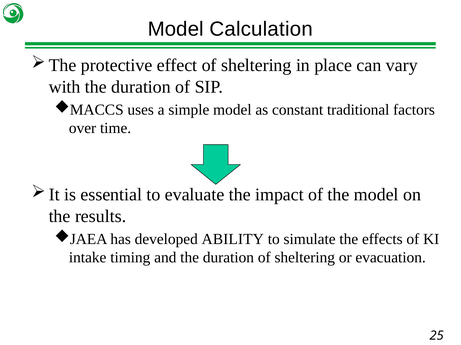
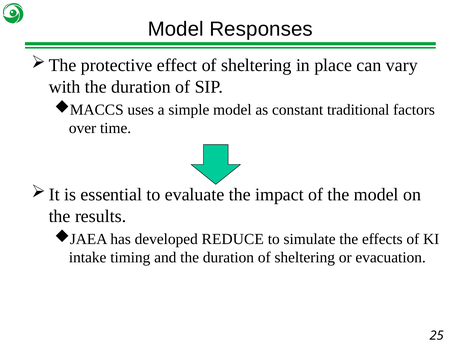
Calculation: Calculation -> Responses
ABILITY: ABILITY -> REDUCE
